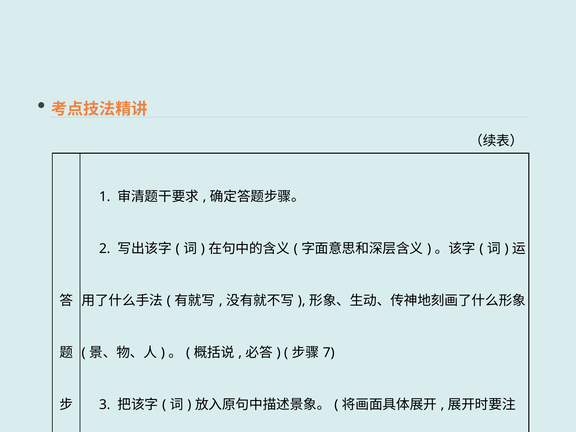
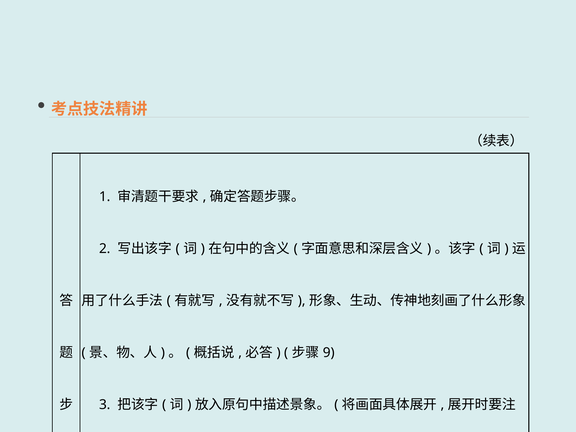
7: 7 -> 9
